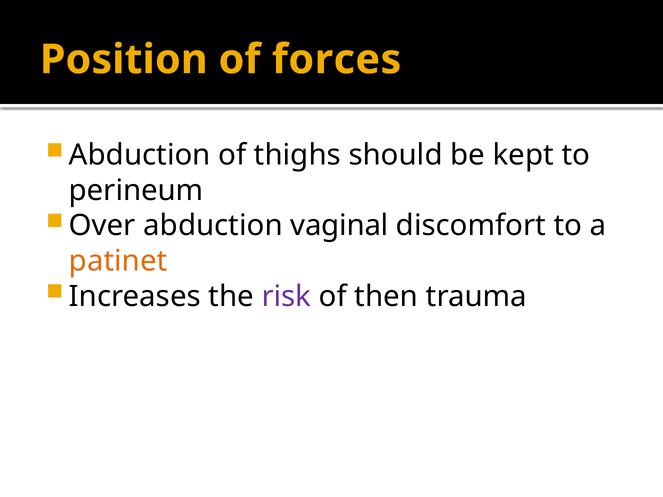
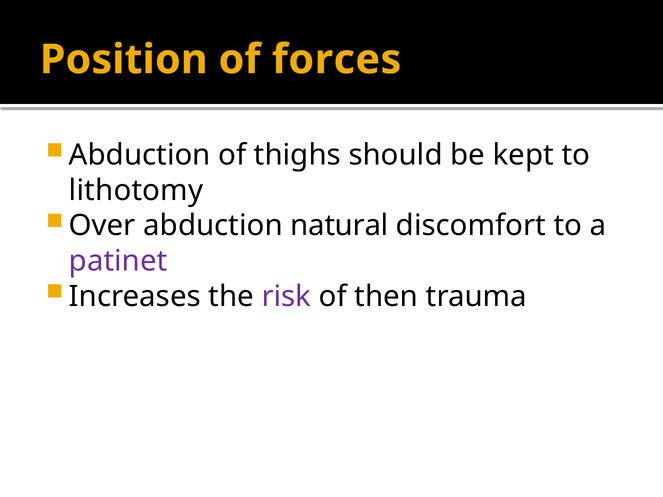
perineum: perineum -> lithotomy
vaginal: vaginal -> natural
patinet colour: orange -> purple
